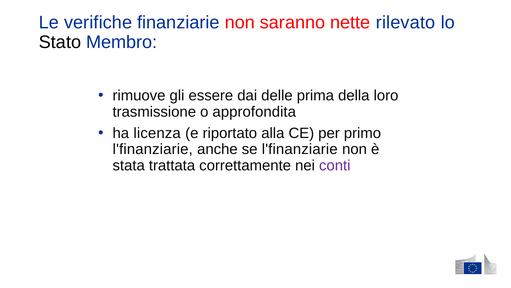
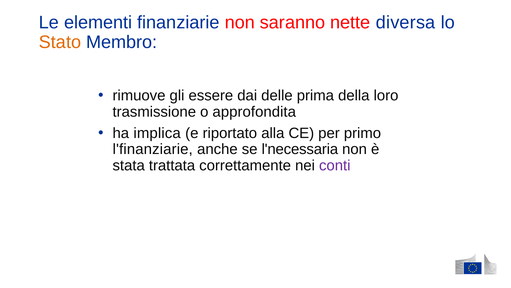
verifiche: verifiche -> elementi
rilevato: rilevato -> diversa
Stato colour: black -> orange
licenza: licenza -> implica
se l'finanziarie: l'finanziarie -> l'necessaria
